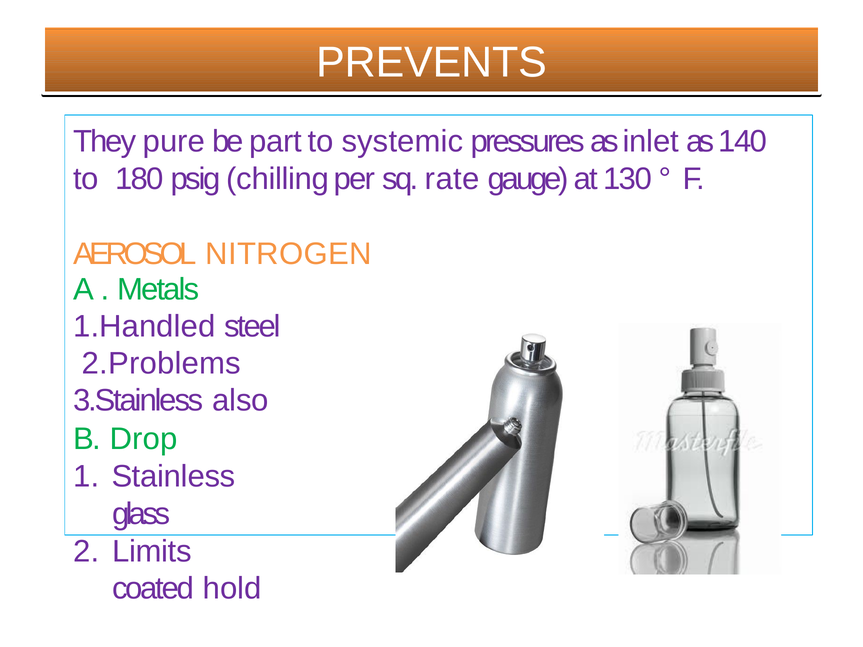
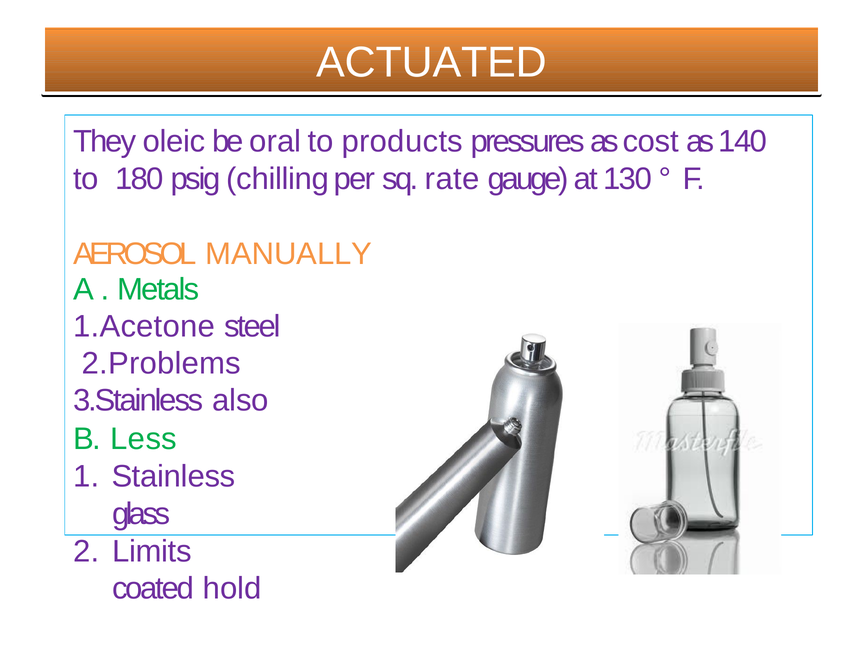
PREVENTS: PREVENTS -> ACTUATED
pure: pure -> oleic
part: part -> oral
systemic: systemic -> products
inlet: inlet -> cost
NITROGEN: NITROGEN -> MANUALLY
1.Handled: 1.Handled -> 1.Acetone
Drop: Drop -> Less
